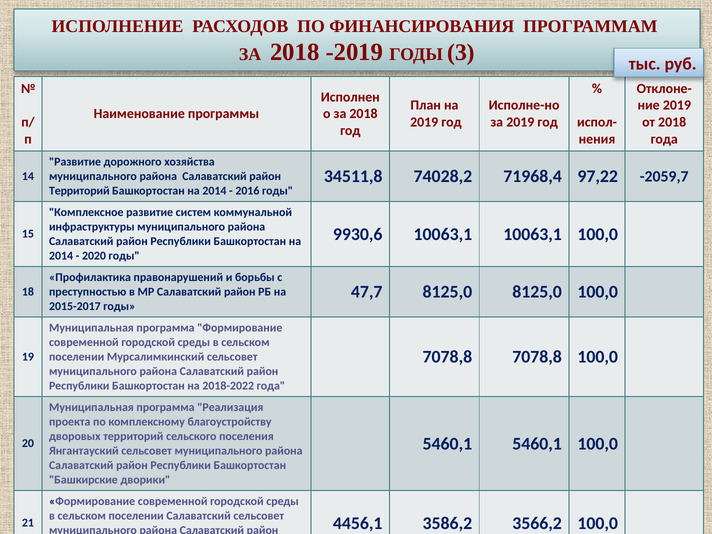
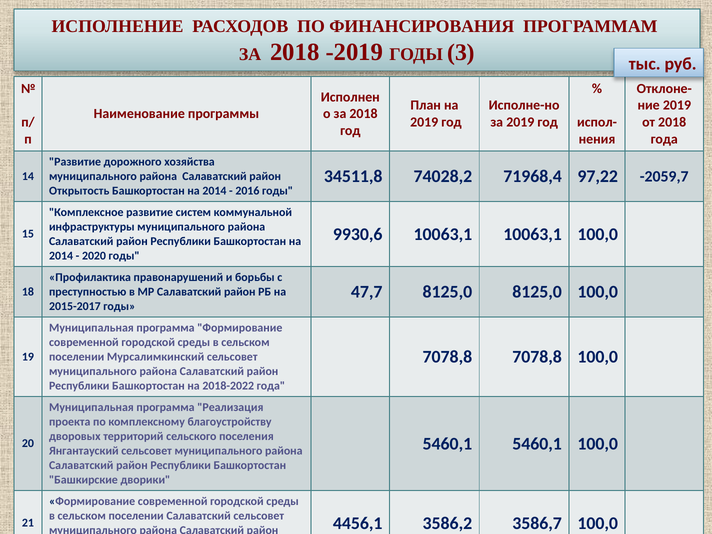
Территорий at (79, 191): Территорий -> Открытость
3566,2: 3566,2 -> 3586,7
